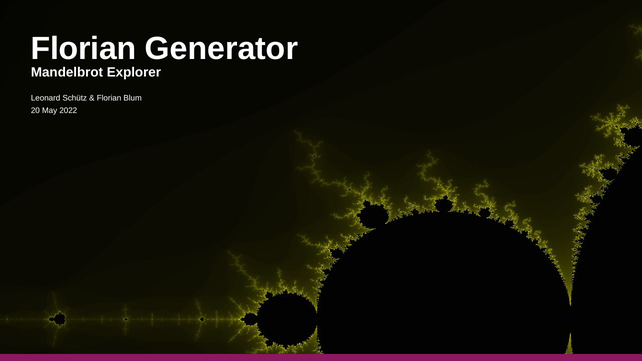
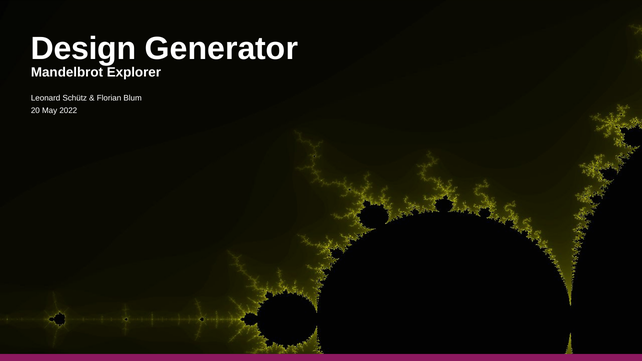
Florian at (84, 48): Florian -> Design
